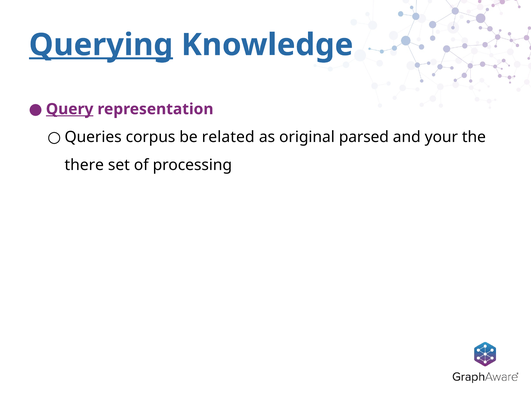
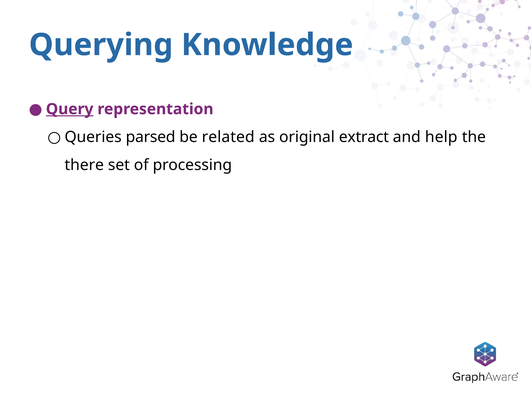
Querying underline: present -> none
corpus: corpus -> parsed
parsed: parsed -> extract
your: your -> help
